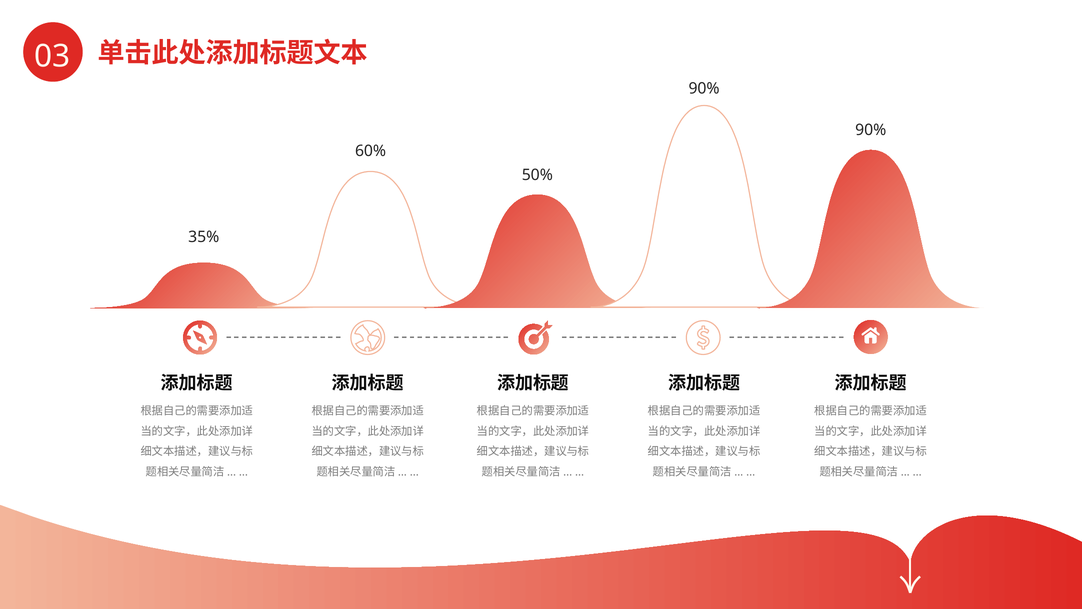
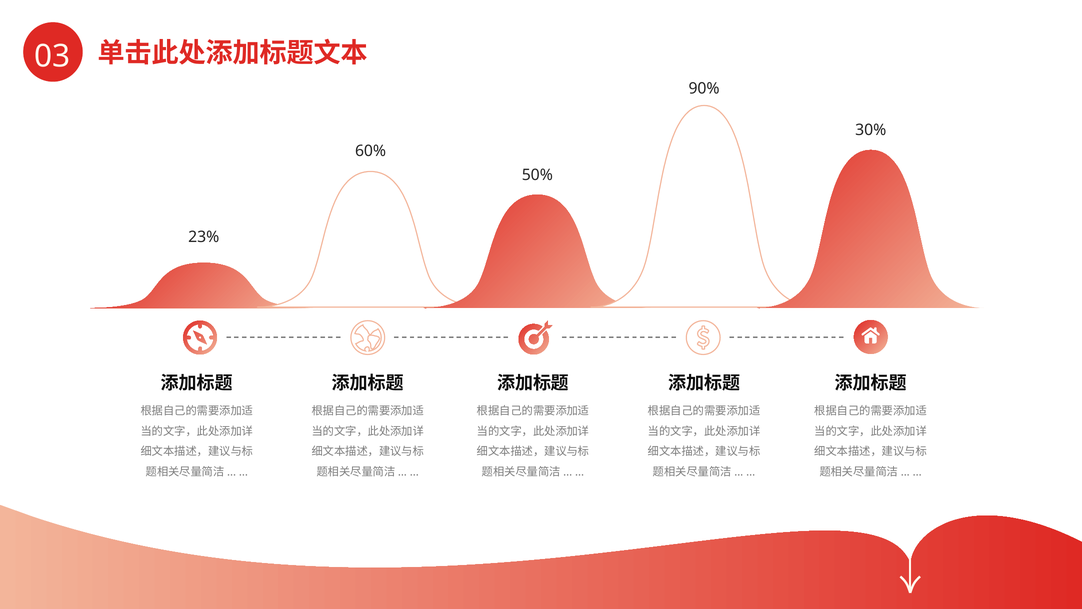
90% at (871, 130): 90% -> 30%
35%: 35% -> 23%
